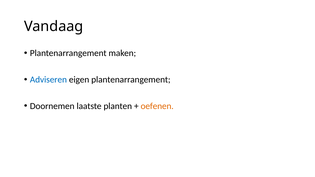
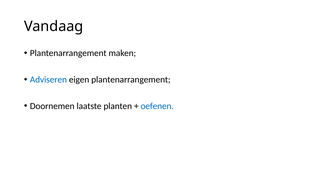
oefenen colour: orange -> blue
